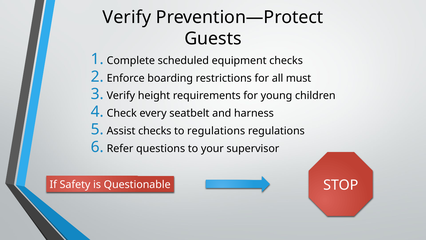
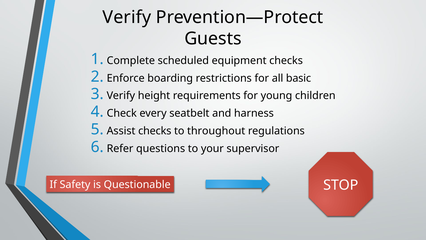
must: must -> basic
to regulations: regulations -> throughout
